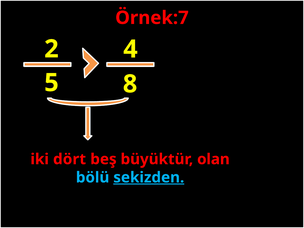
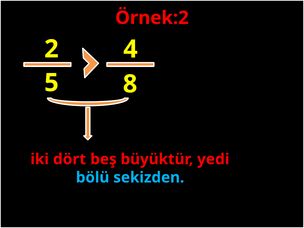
Örnek:7: Örnek:7 -> Örnek:2
olan: olan -> yedi
sekizden underline: present -> none
